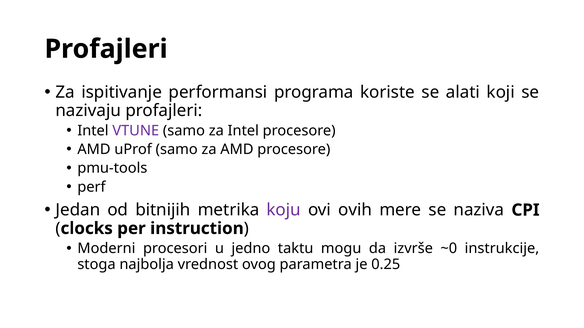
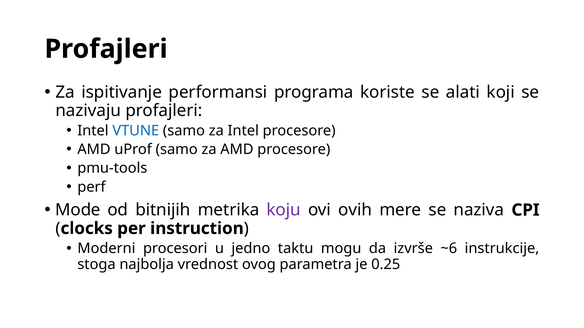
VTUNE colour: purple -> blue
Jedan: Jedan -> Mode
~0: ~0 -> ~6
